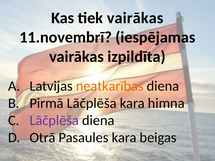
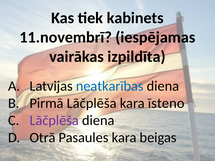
tiek vairākas: vairākas -> kabinets
neatkarības colour: orange -> blue
himna: himna -> īsteno
